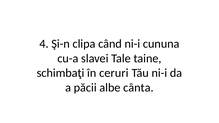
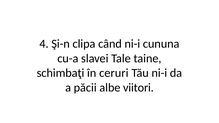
cânta: cânta -> viitori
